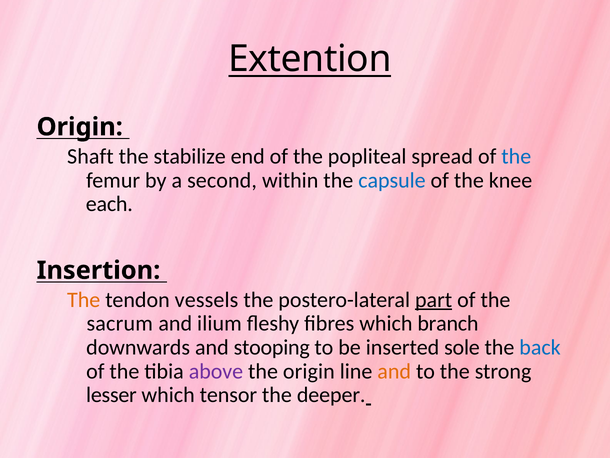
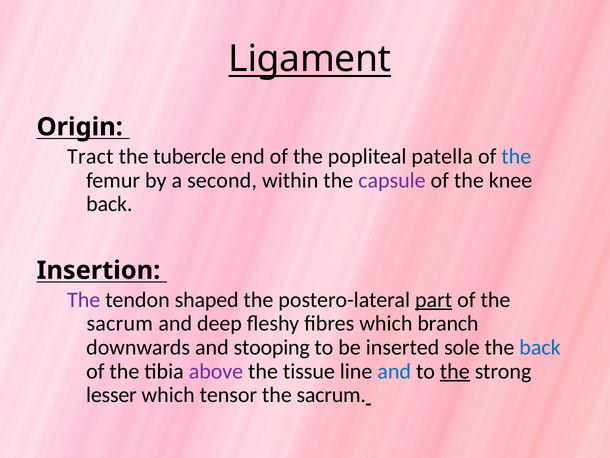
Extention: Extention -> Ligament
Shaft: Shaft -> Tract
stabilize: stabilize -> tubercle
spread: spread -> patella
capsule colour: blue -> purple
each at (109, 204): each -> back
The at (84, 300) colour: orange -> purple
vessels: vessels -> shaped
ilium: ilium -> deep
the origin: origin -> tissue
and at (394, 371) colour: orange -> blue
the at (455, 371) underline: none -> present
deeper at (331, 395): deeper -> sacrum
